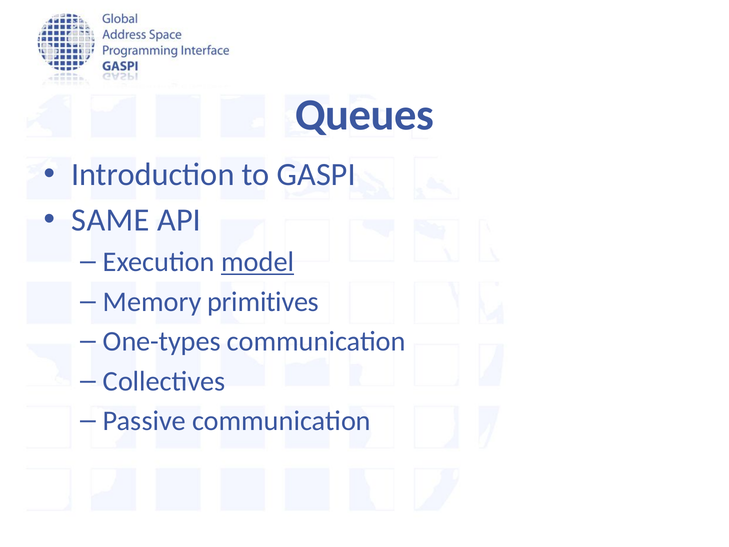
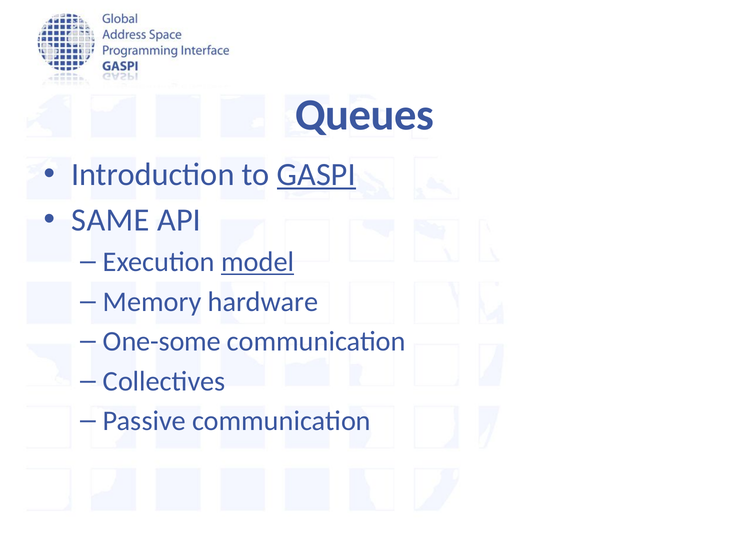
GASPI underline: none -> present
primitives: primitives -> hardware
One-types: One-types -> One-some
